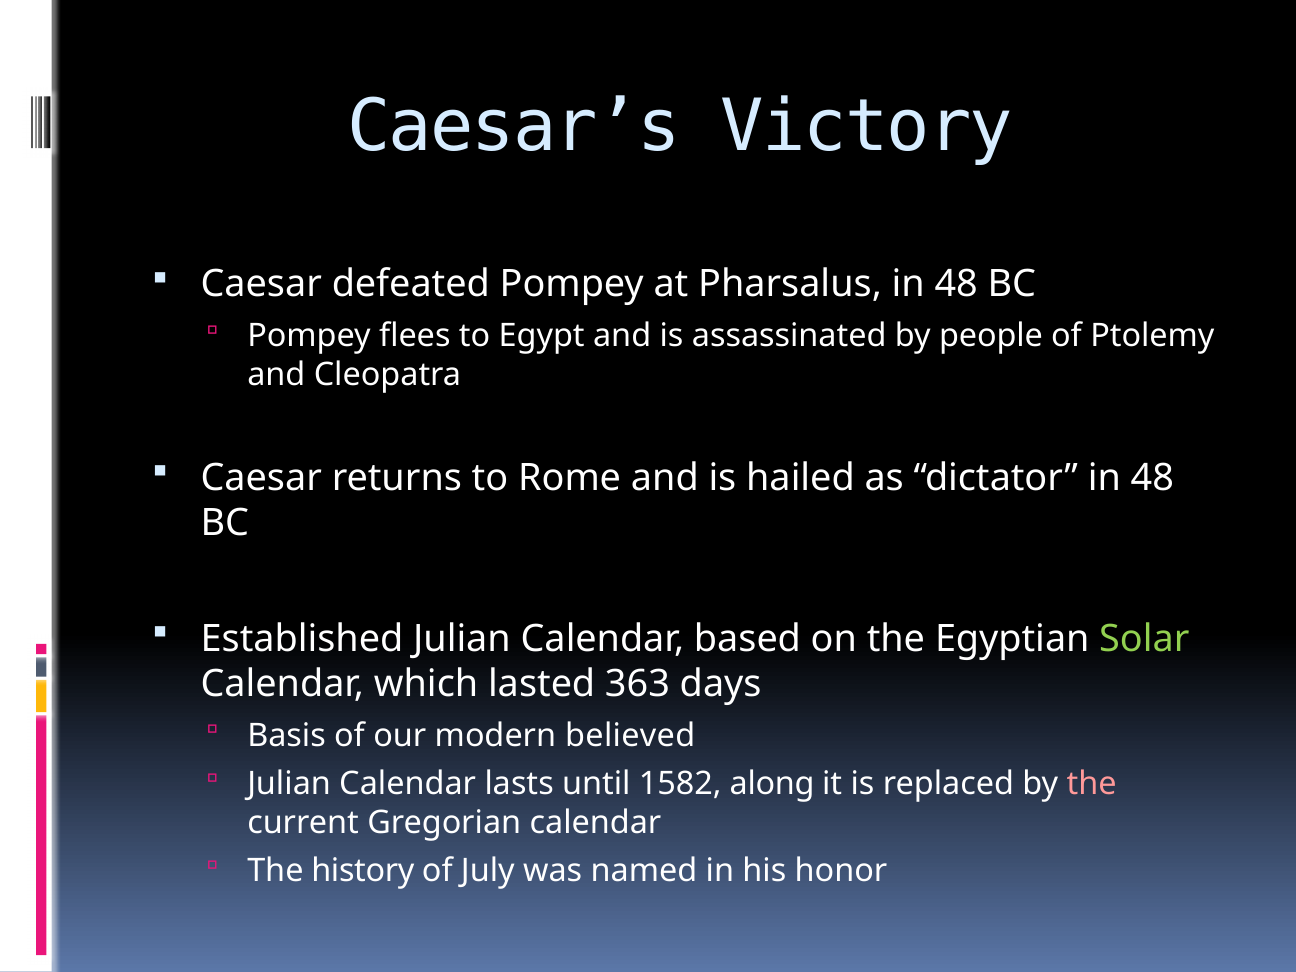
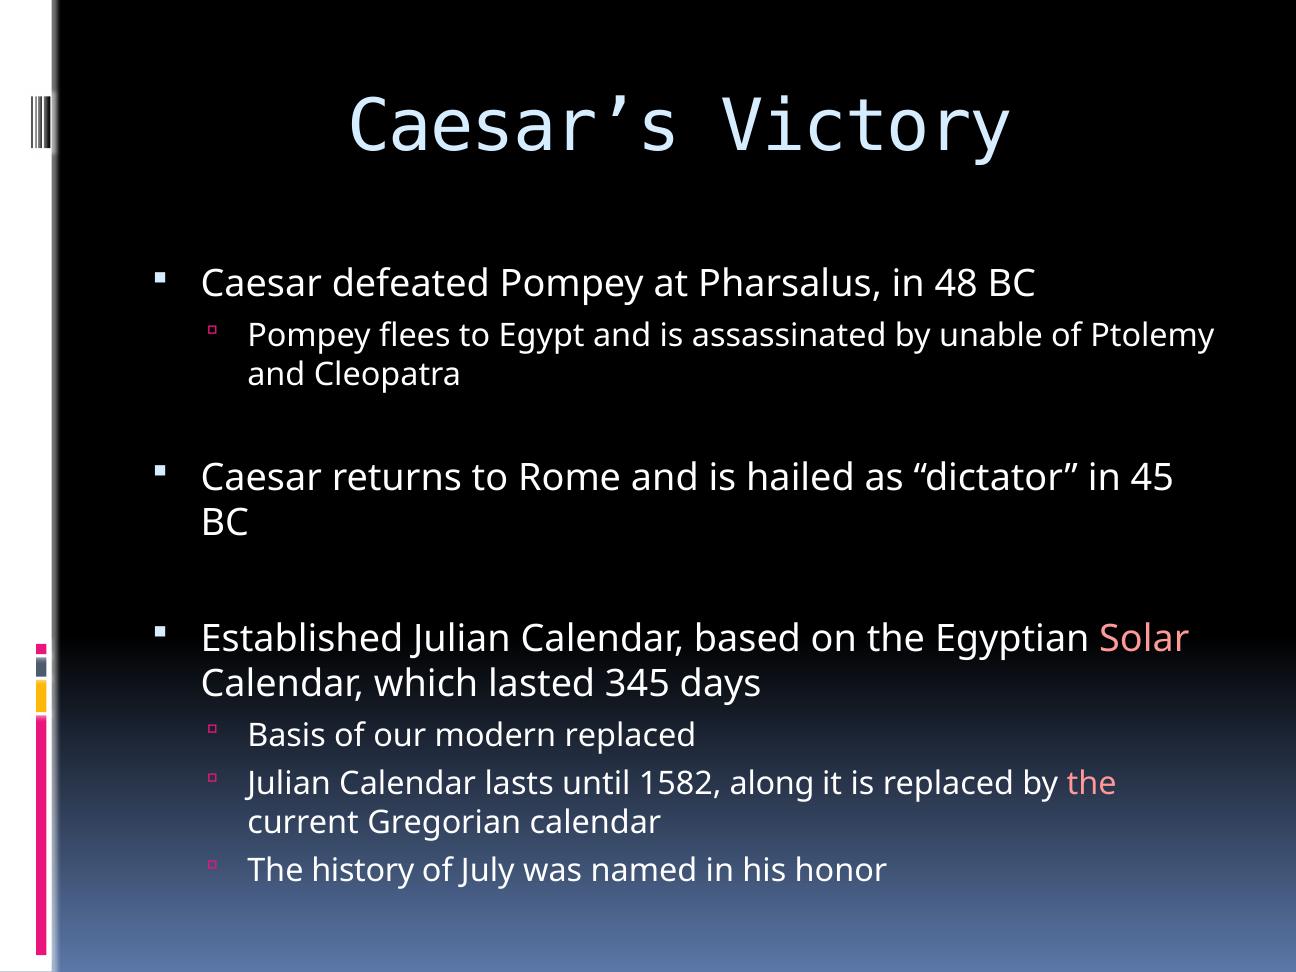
people: people -> unable
dictator in 48: 48 -> 45
Solar colour: light green -> pink
363: 363 -> 345
modern believed: believed -> replaced
